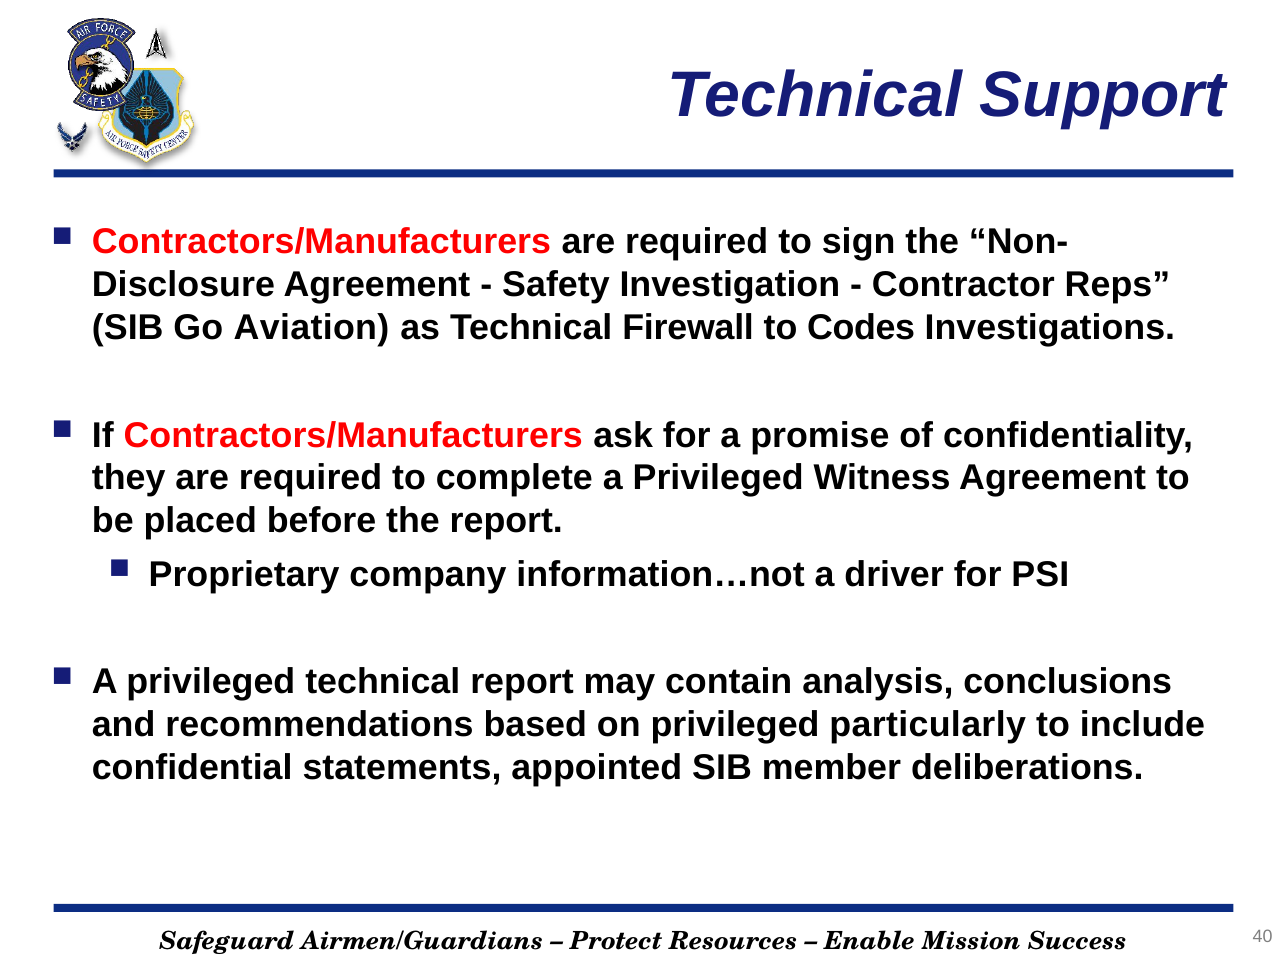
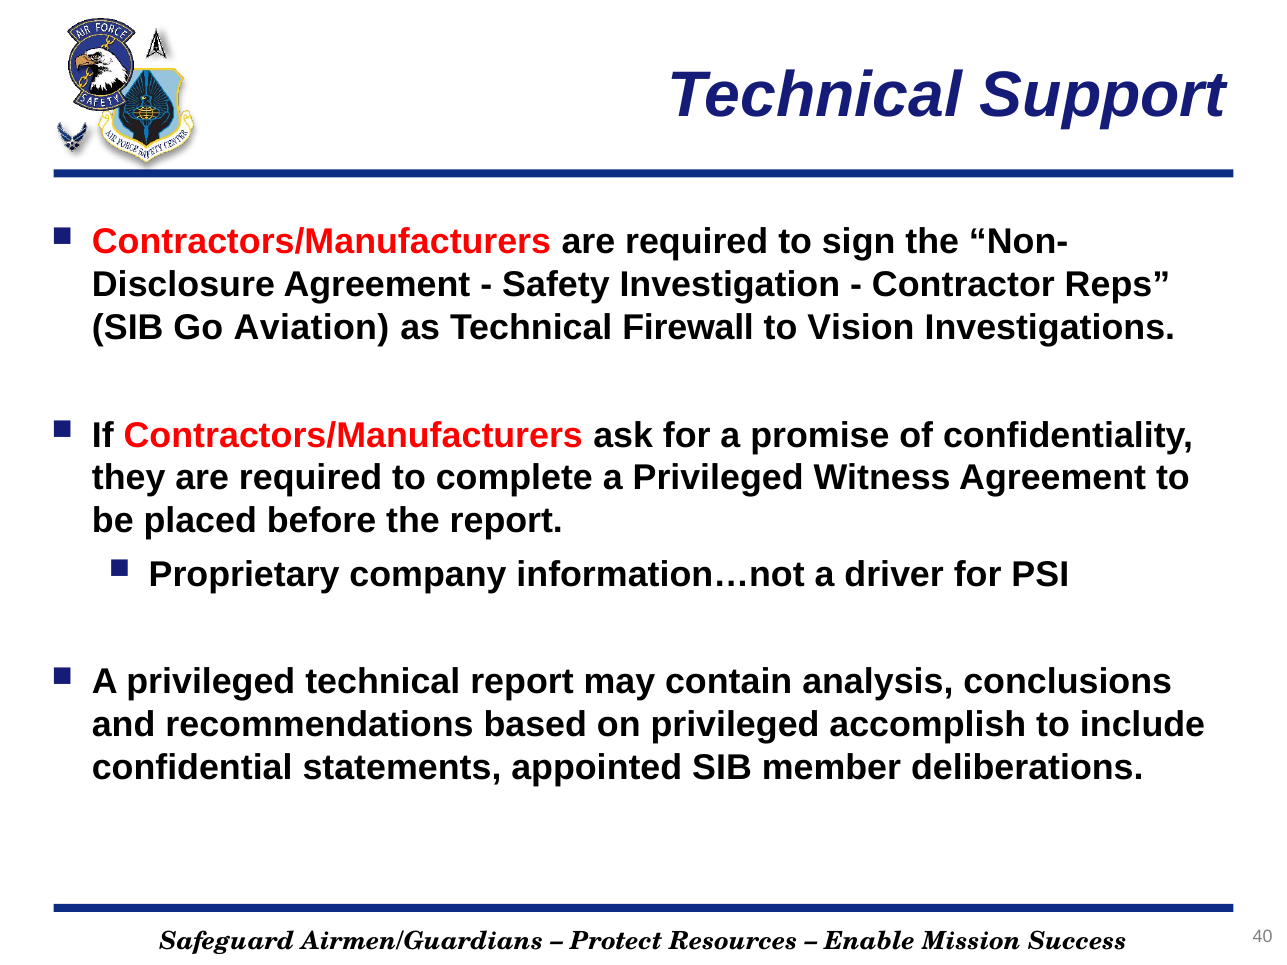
Codes: Codes -> Vision
particularly: particularly -> accomplish
